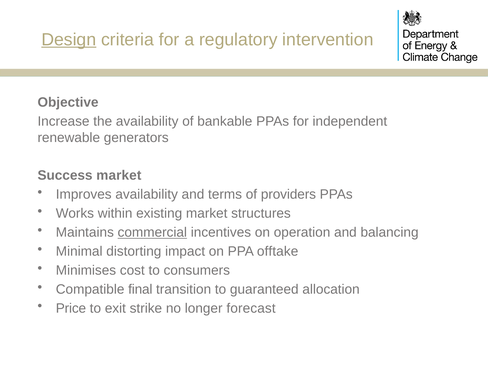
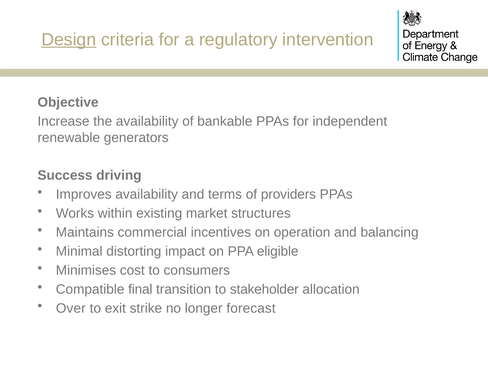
Success market: market -> driving
commercial underline: present -> none
offtake: offtake -> eligible
guaranteed: guaranteed -> stakeholder
Price: Price -> Over
